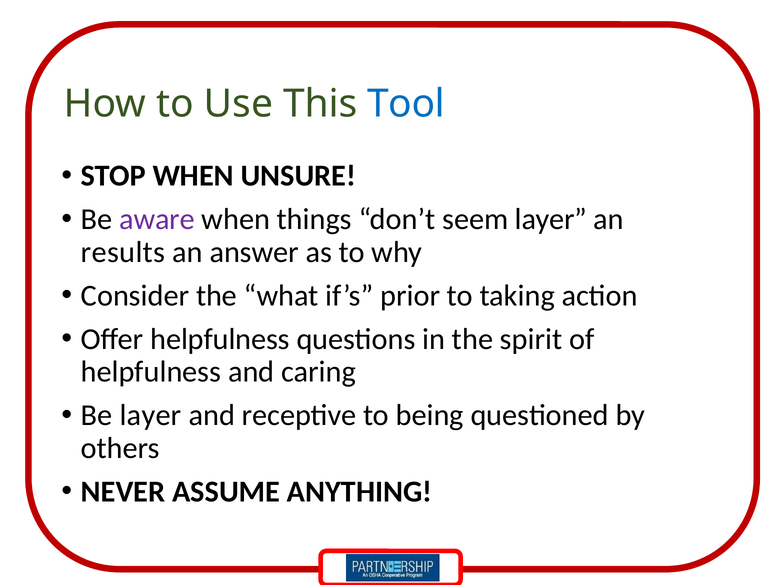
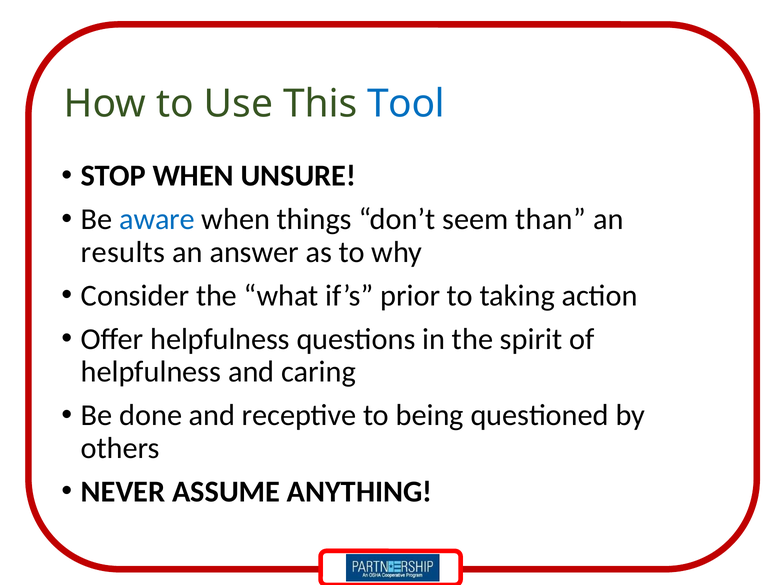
aware colour: purple -> blue
seem layer: layer -> than
Be layer: layer -> done
